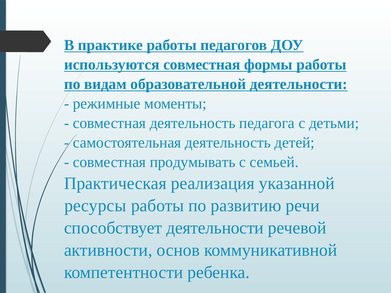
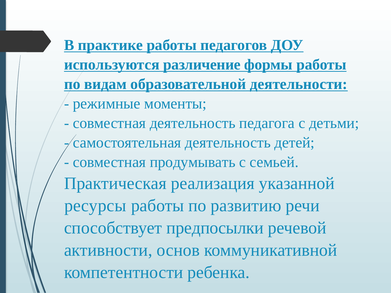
используются совместная: совместная -> различение
способствует деятельности: деятельности -> предпосылки
